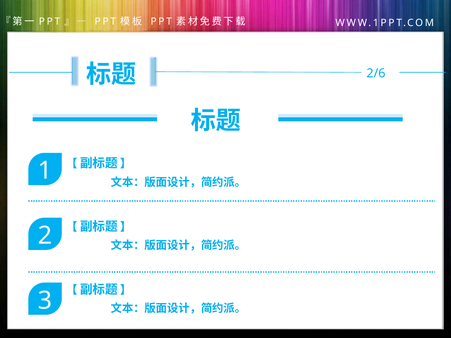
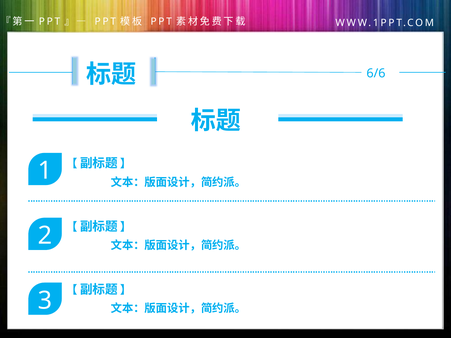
2/6: 2/6 -> 6/6
